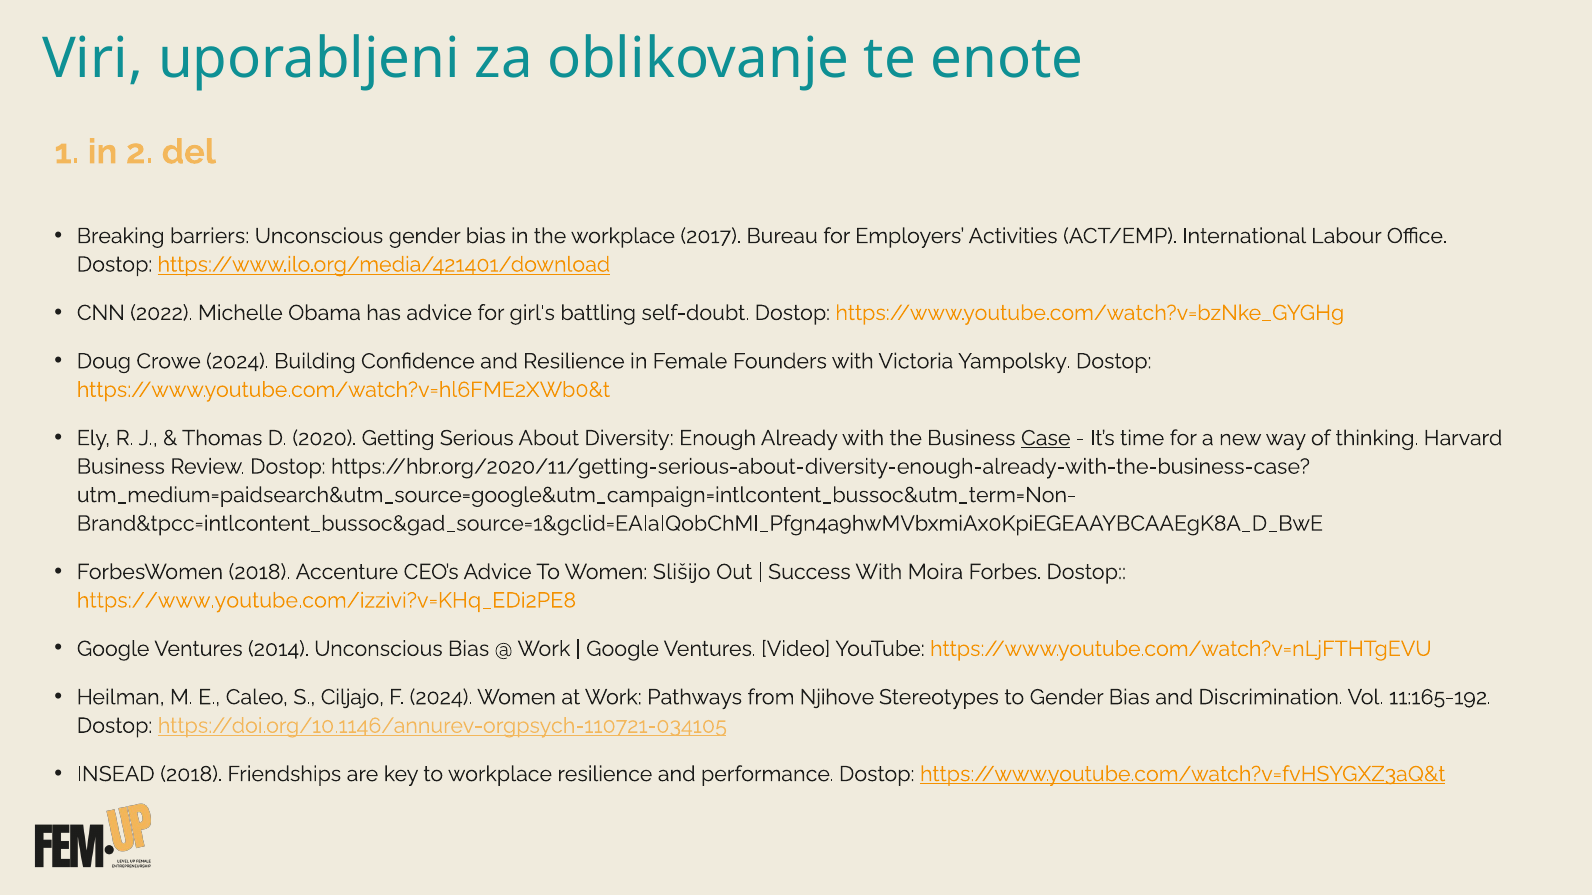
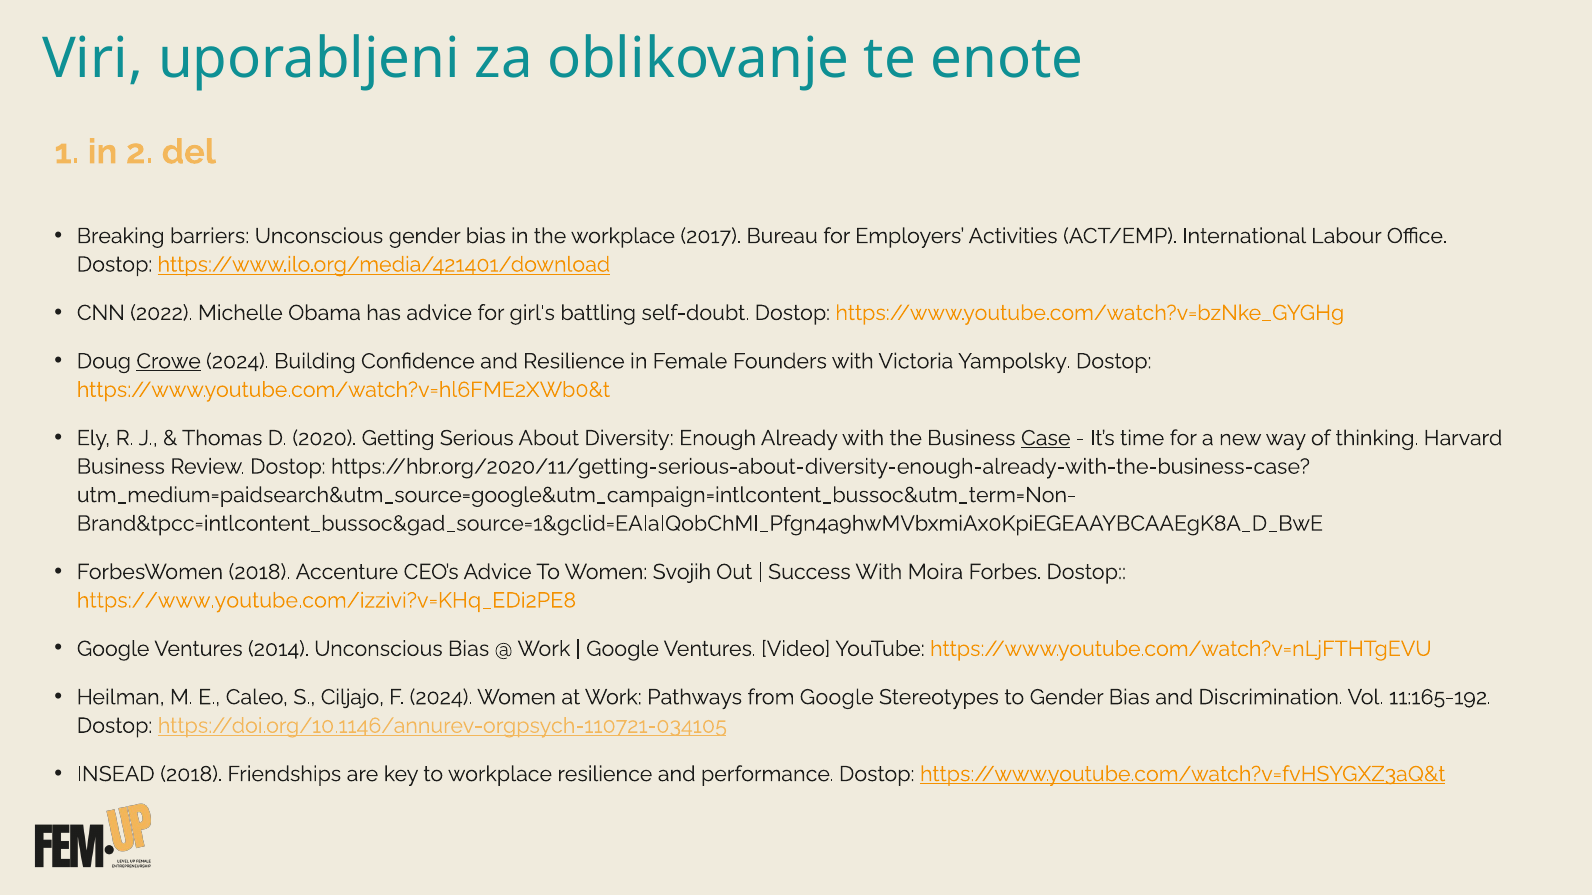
Crowe underline: none -> present
Slišijo: Slišijo -> Svojih
from Njihove: Njihove -> Google
